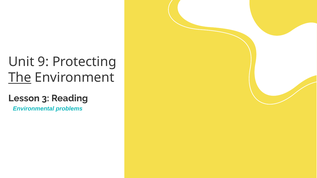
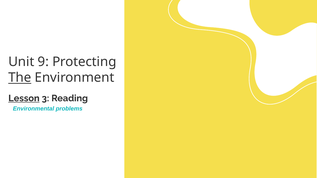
Lesson underline: none -> present
